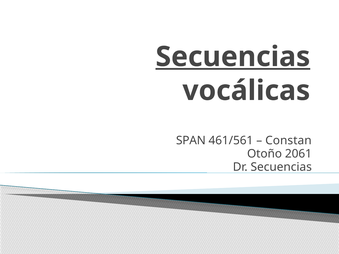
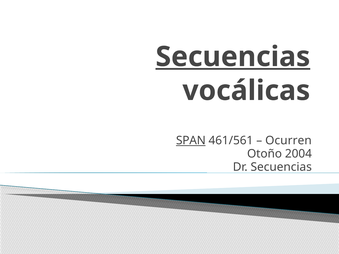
SPAN underline: none -> present
Constan: Constan -> Ocurren
2061: 2061 -> 2004
